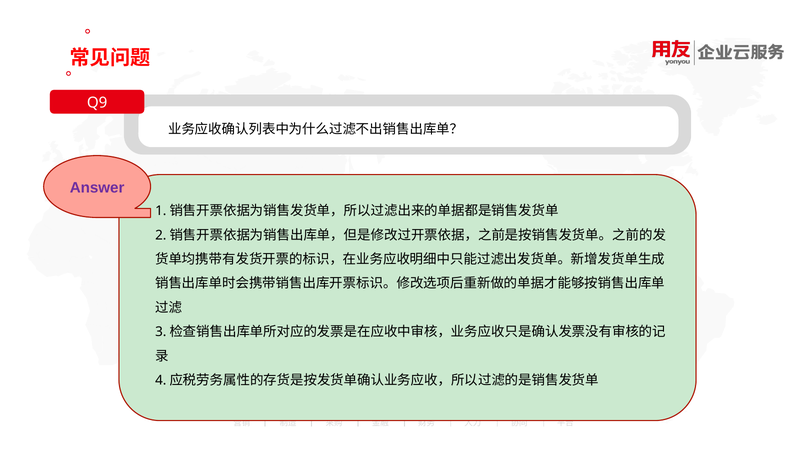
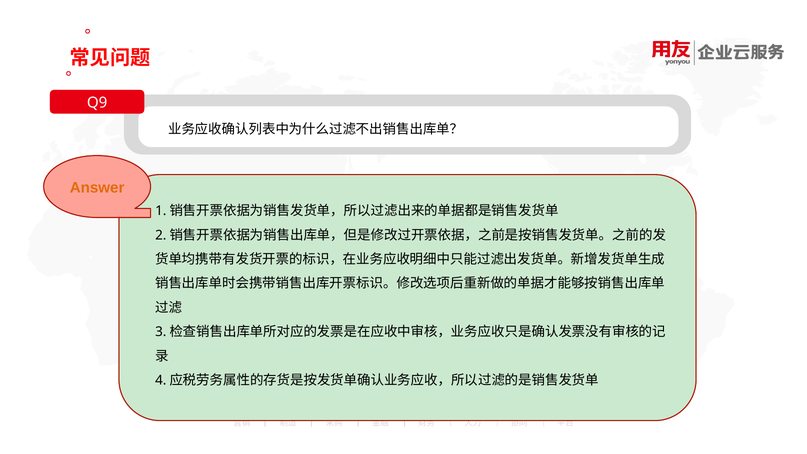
Answer colour: purple -> orange
